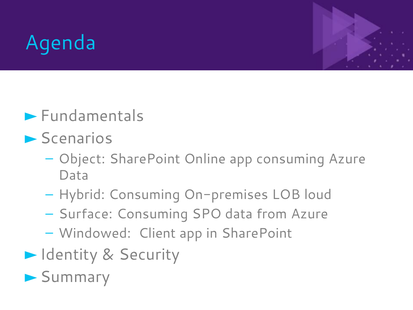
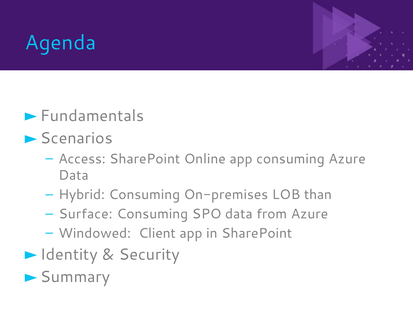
Object: Object -> Access
loud: loud -> than
